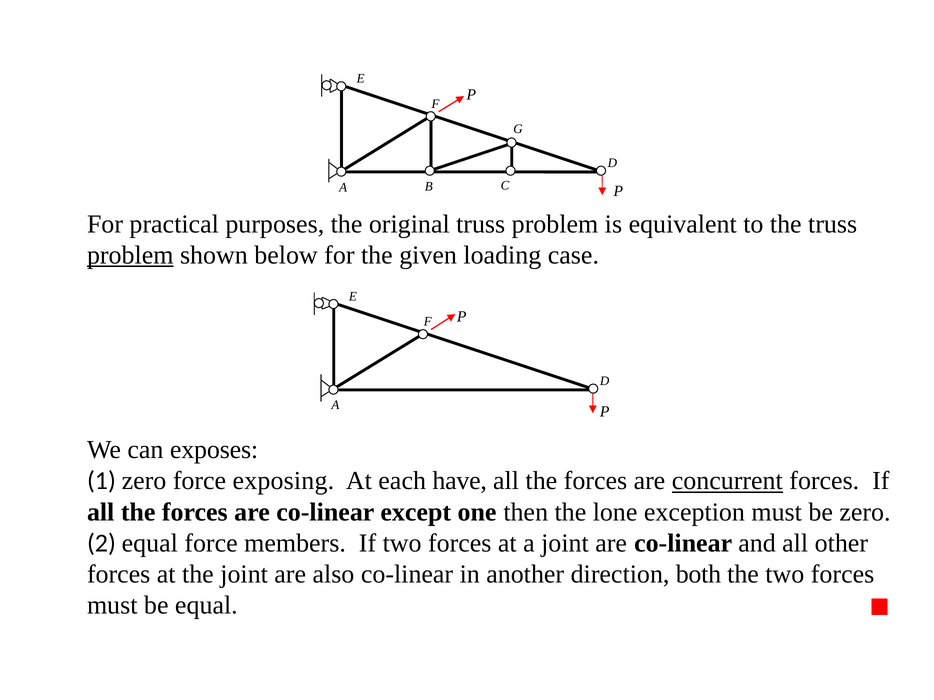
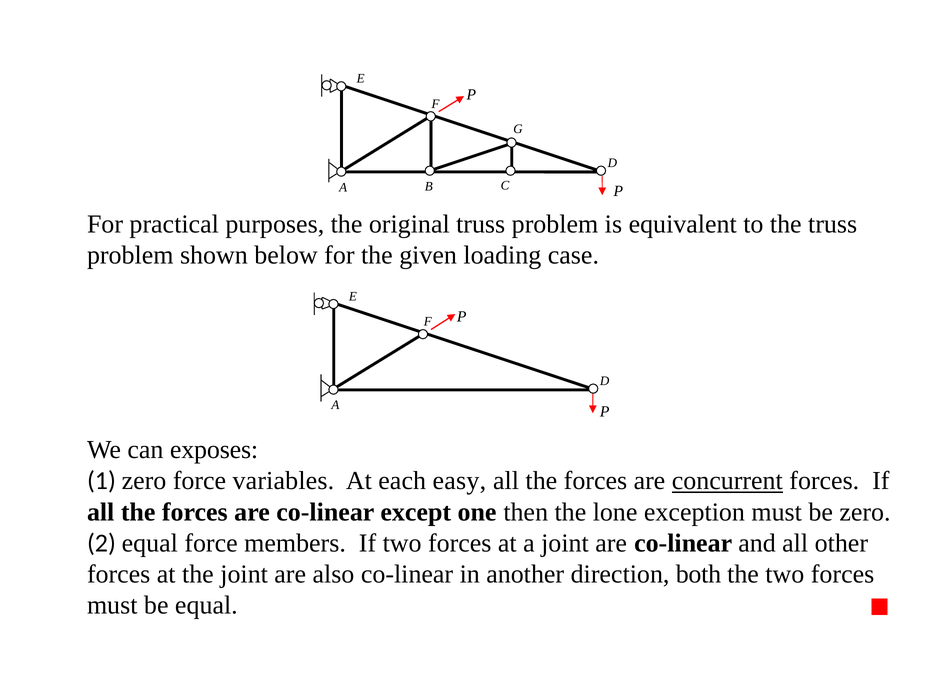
problem at (130, 255) underline: present -> none
exposing: exposing -> variables
have: have -> easy
